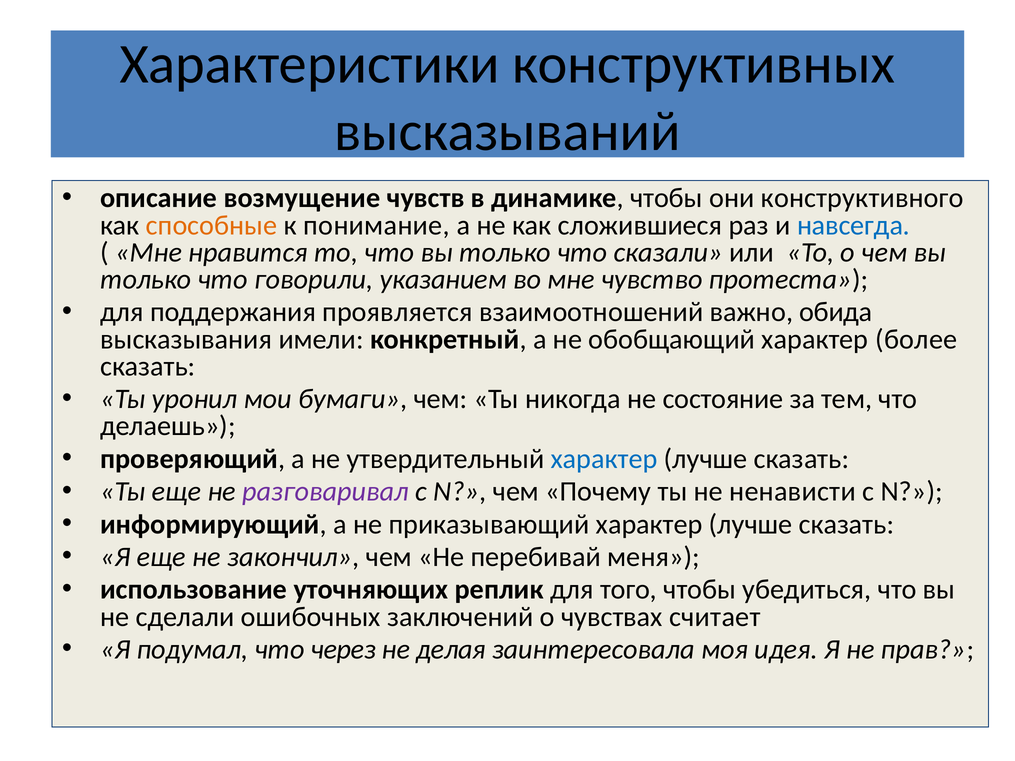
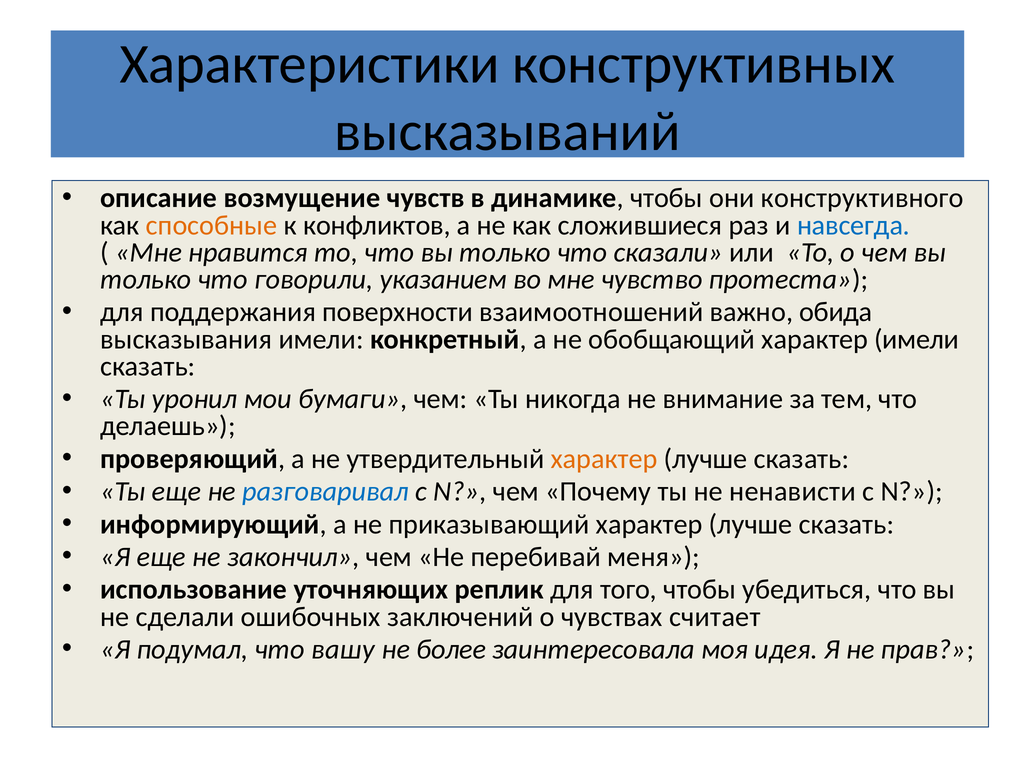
понимание: понимание -> конфликтов
проявляется: проявляется -> поверхности
характер более: более -> имели
состояние: состояние -> внимание
характер at (604, 459) colour: blue -> orange
разговаривал colour: purple -> blue
через: через -> вашу
делая: делая -> более
